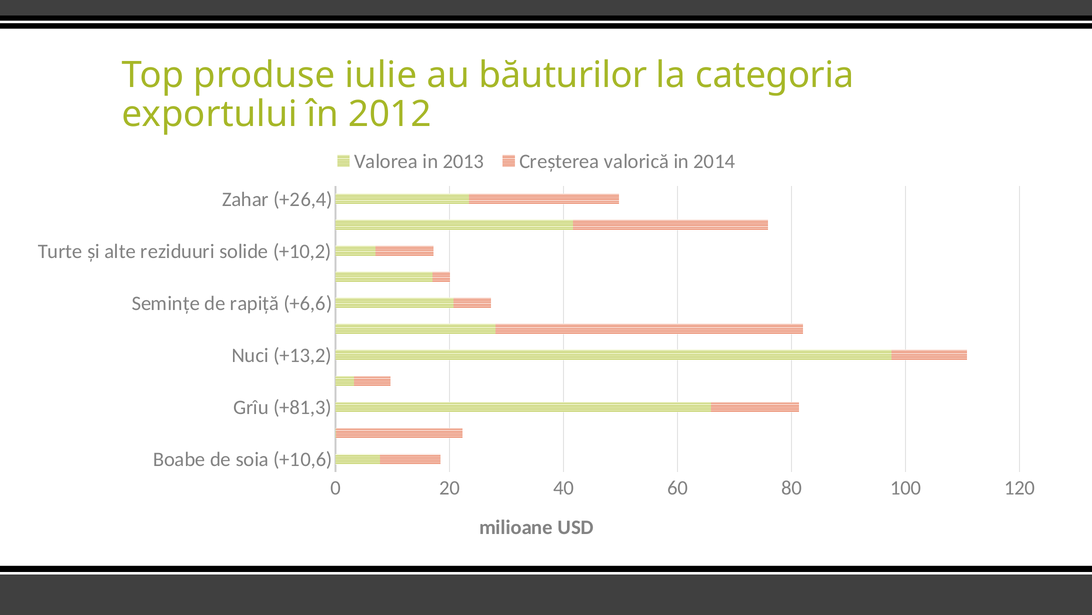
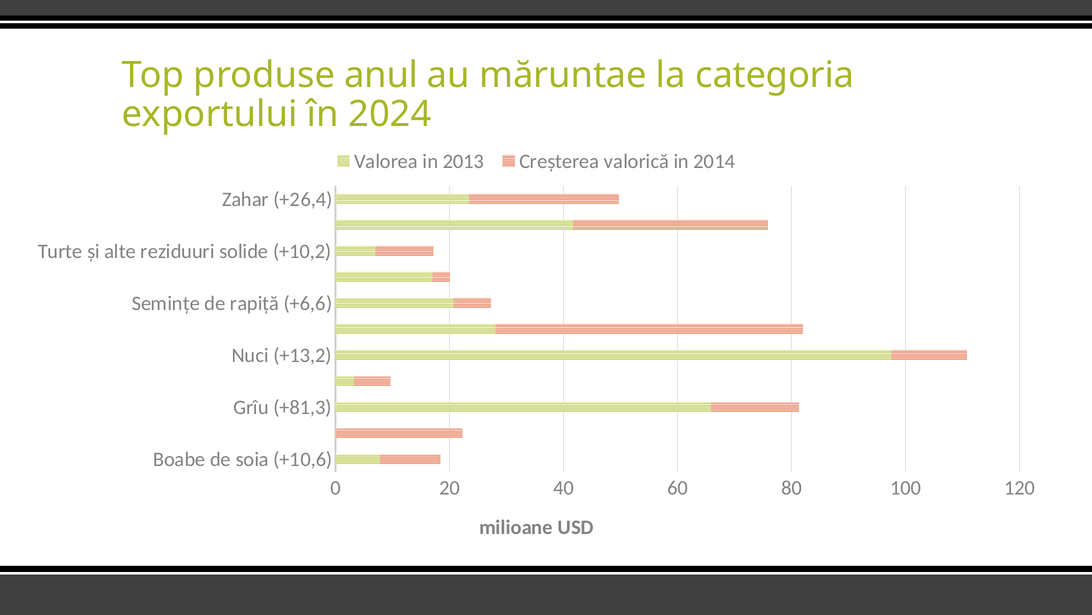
iulie: iulie -> anul
băuturilor: băuturilor -> măruntae
2012: 2012 -> 2024
